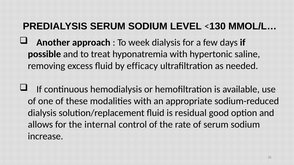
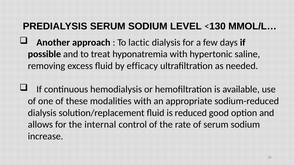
week: week -> lactic
residual: residual -> reduced
